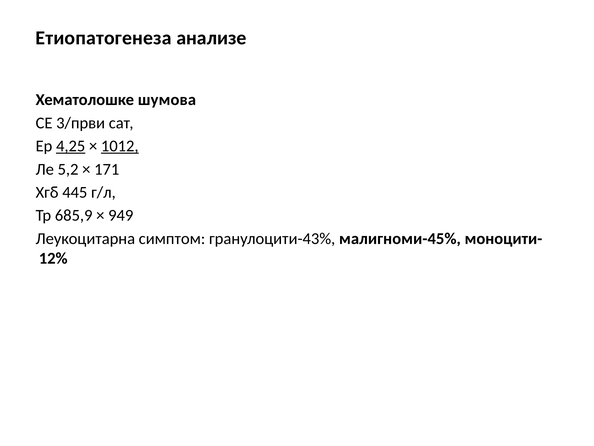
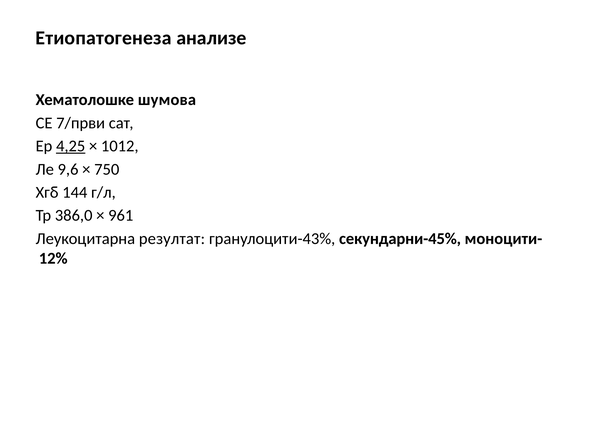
3/први: 3/први -> 7/први
1012 underline: present -> none
5,2: 5,2 -> 9,6
171: 171 -> 750
445: 445 -> 144
685,9: 685,9 -> 386,0
949: 949 -> 961
симптом: симптом -> резултат
малигноми-45%: малигноми-45% -> секундарни-45%
